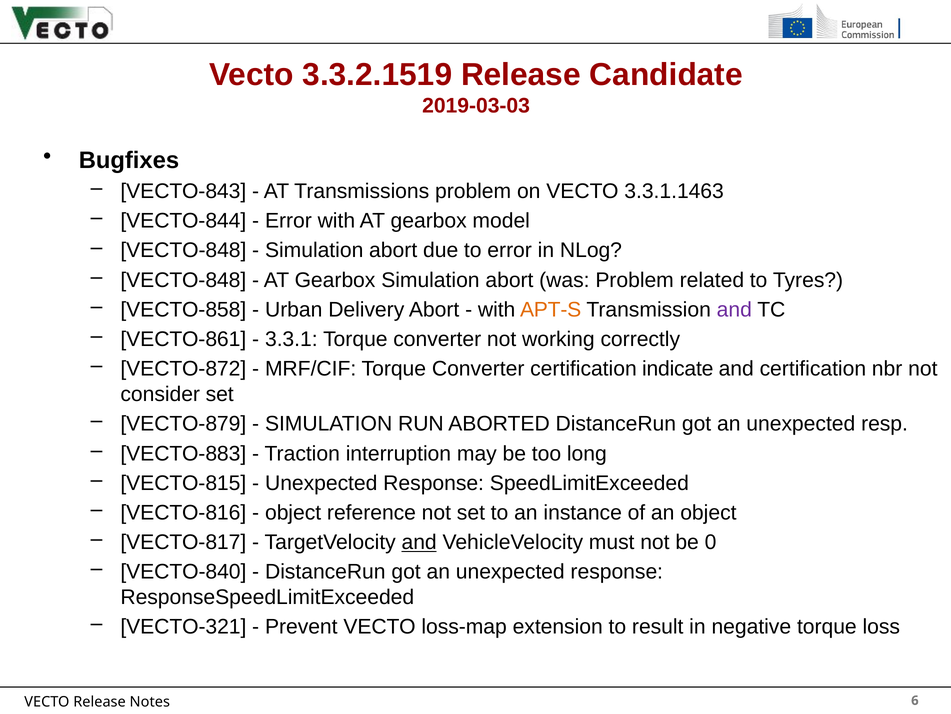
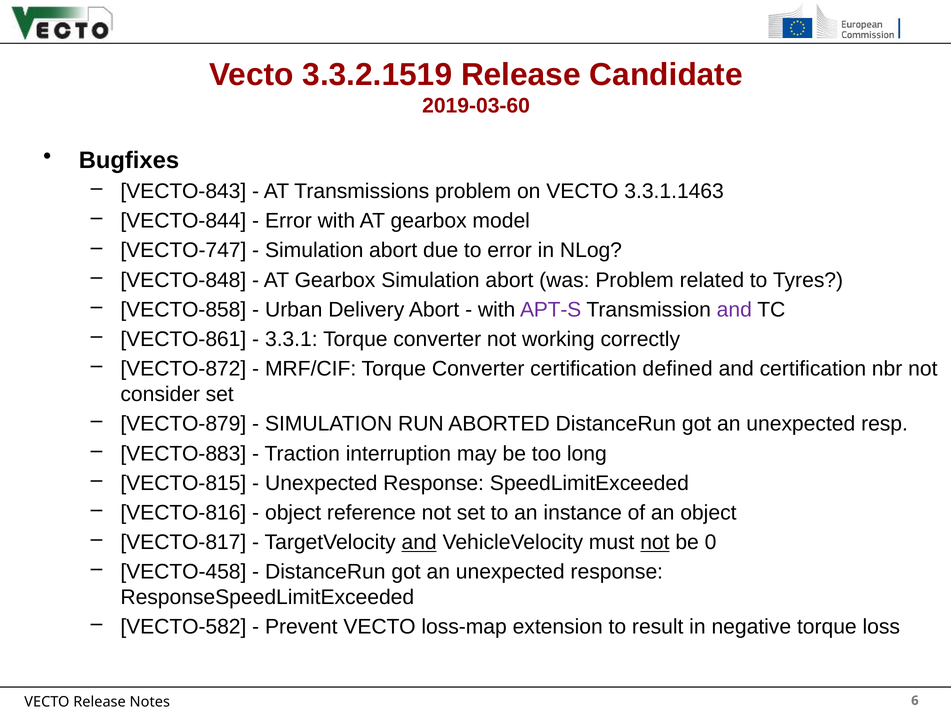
2019-03-03: 2019-03-03 -> 2019-03-60
VECTO-848 at (183, 250): VECTO-848 -> VECTO-747
APT-S colour: orange -> purple
indicate: indicate -> defined
not at (655, 542) underline: none -> present
VECTO-840: VECTO-840 -> VECTO-458
VECTO-321: VECTO-321 -> VECTO-582
